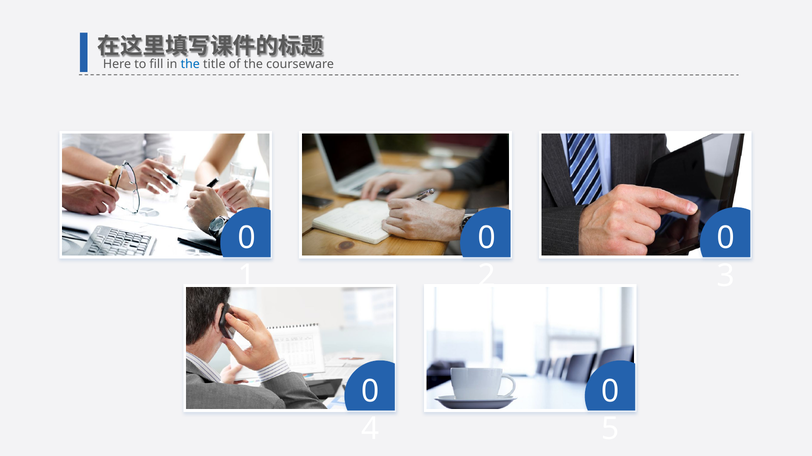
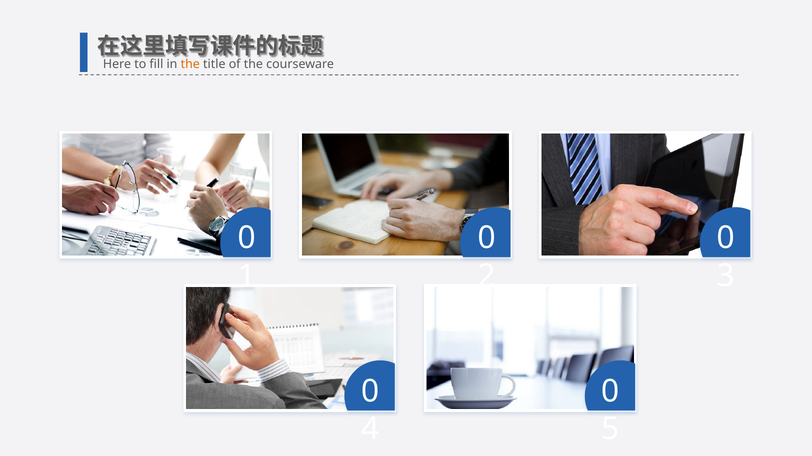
the at (190, 64) colour: blue -> orange
